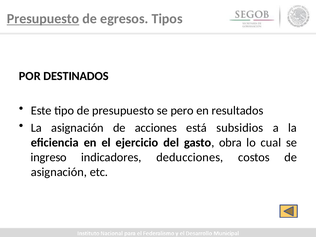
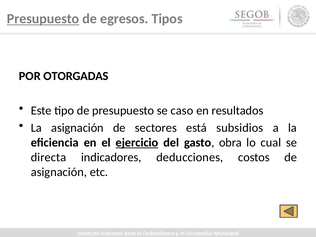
DESTINADOS: DESTINADOS -> OTORGADAS
pero: pero -> caso
acciones: acciones -> sectores
ejercicio underline: none -> present
ingreso: ingreso -> directa
